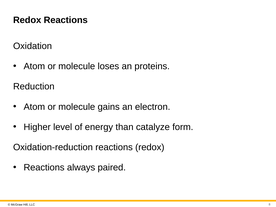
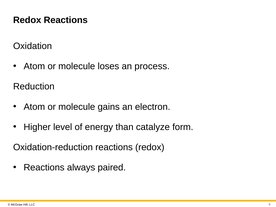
proteins: proteins -> process
